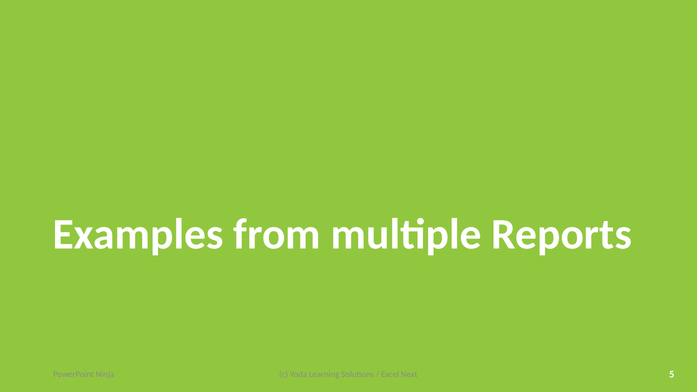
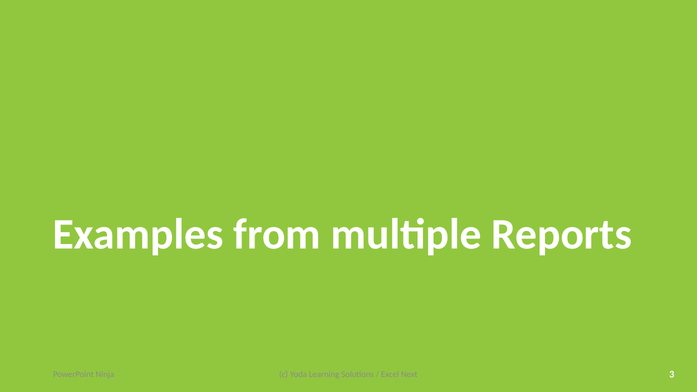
5: 5 -> 3
